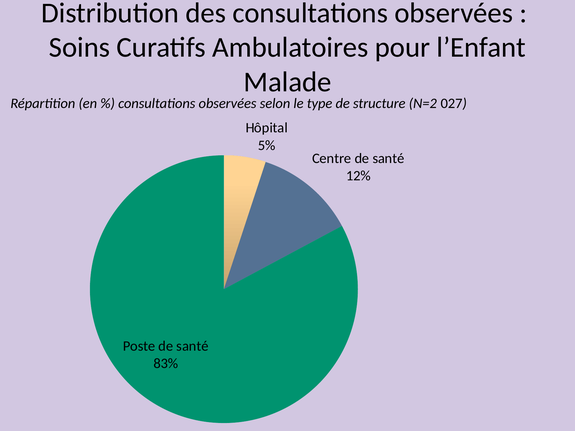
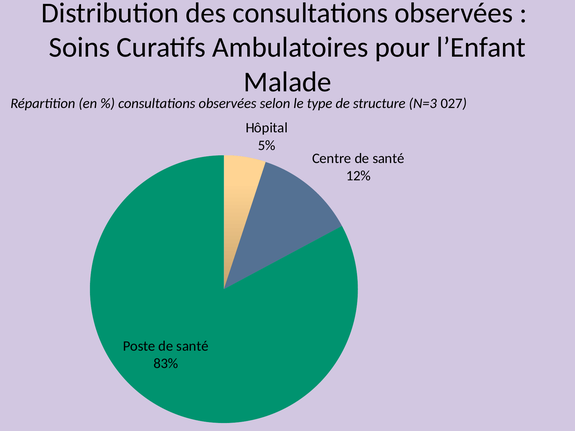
N=2: N=2 -> N=3
